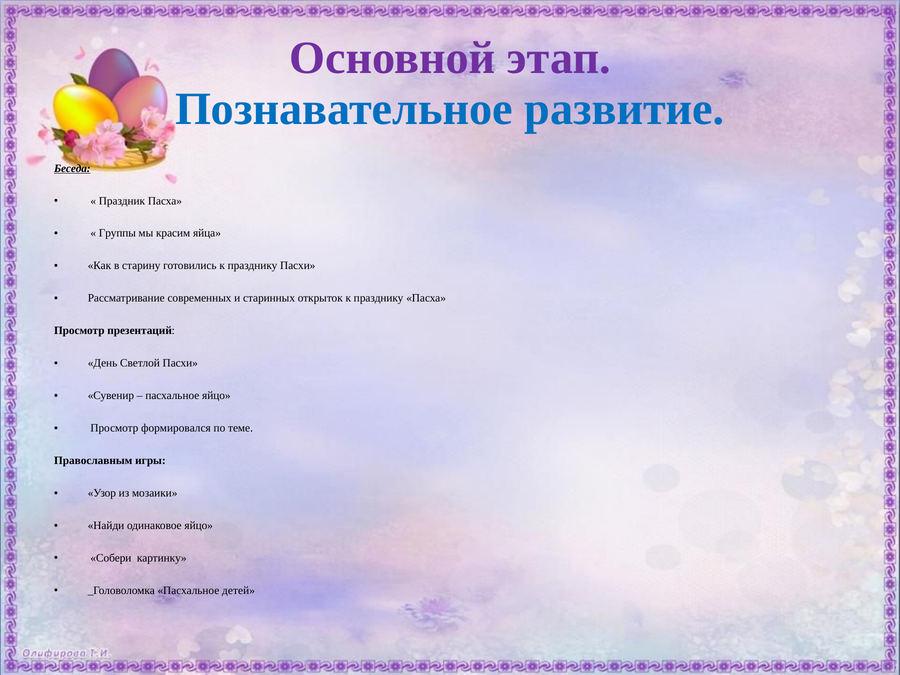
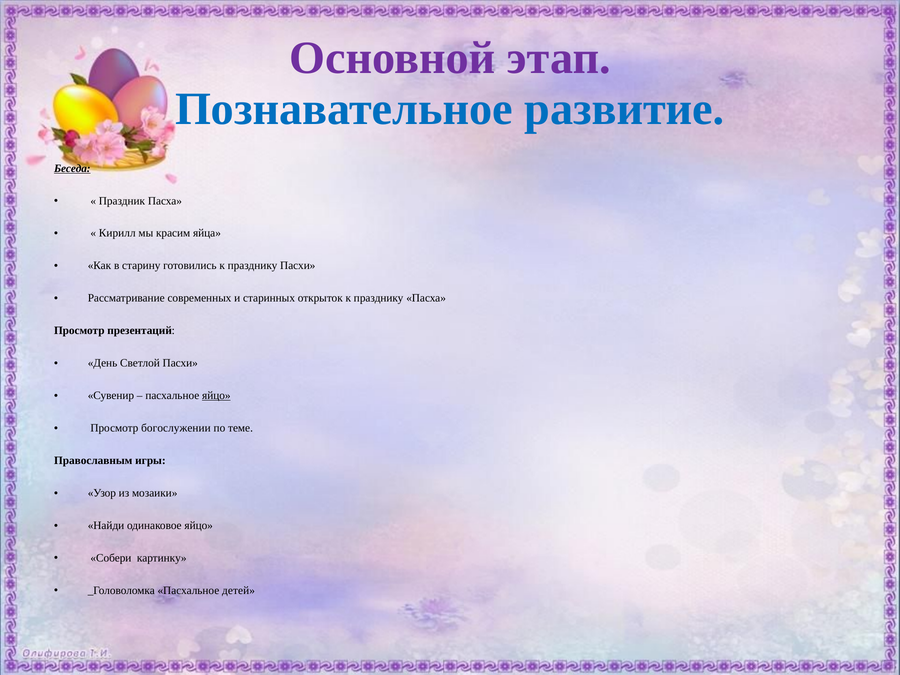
Группы: Группы -> Кирилл
яйцо at (216, 396) underline: none -> present
формировался: формировался -> богослужении
